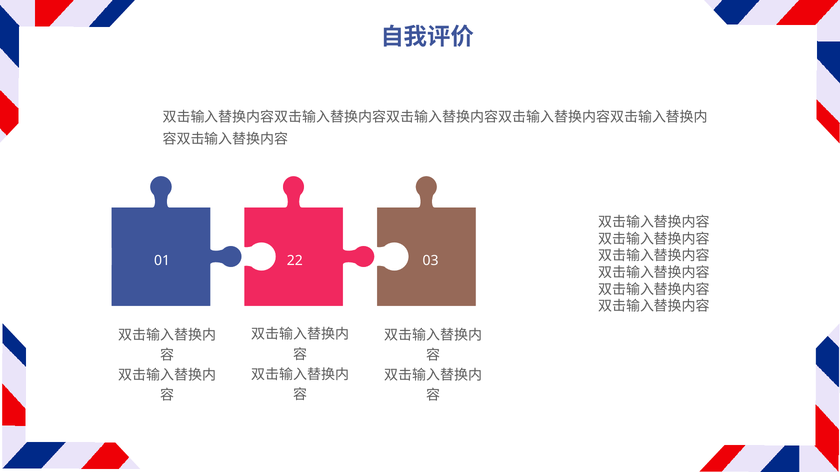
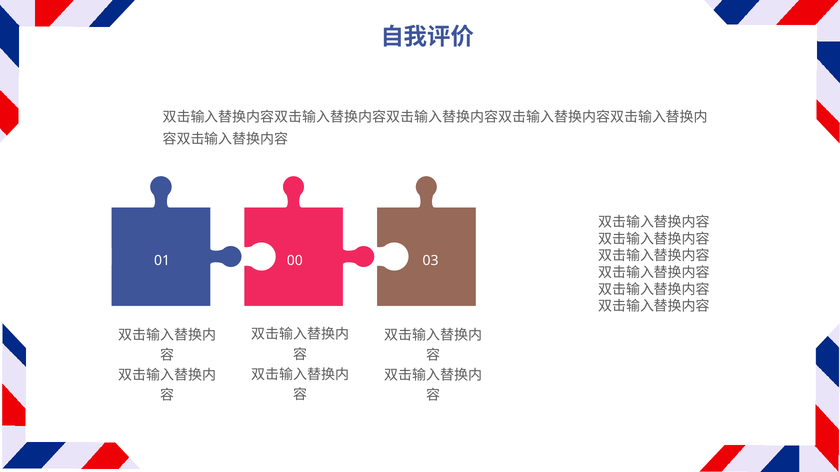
22: 22 -> 00
